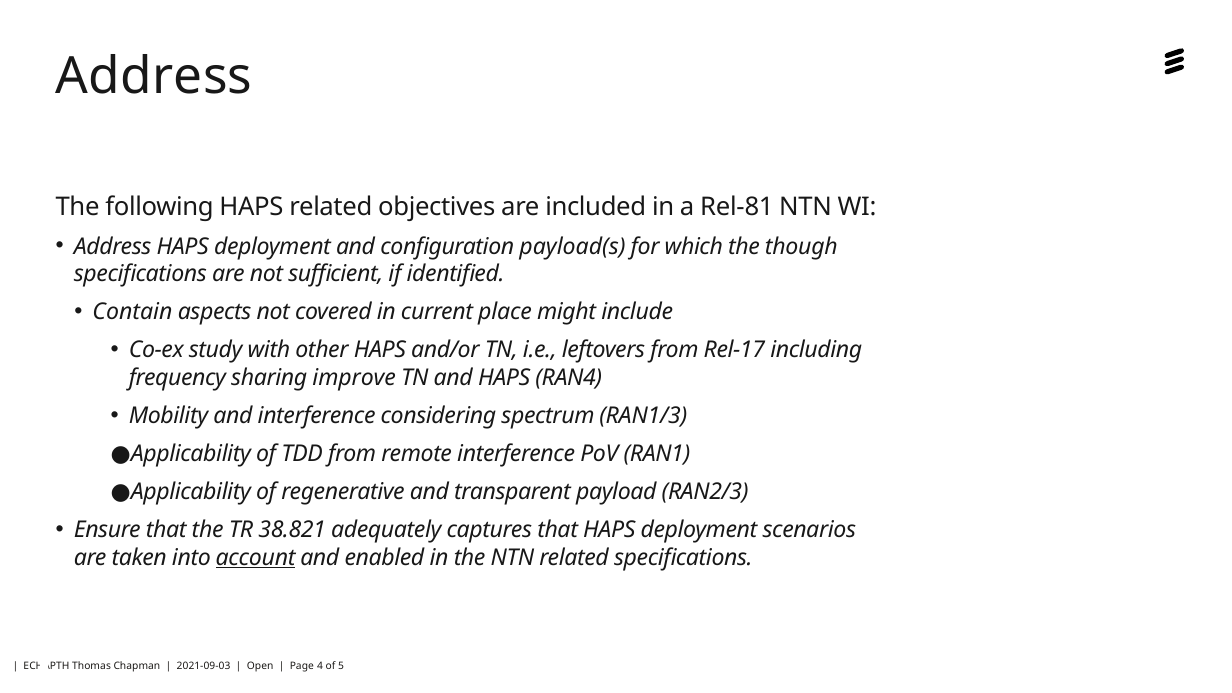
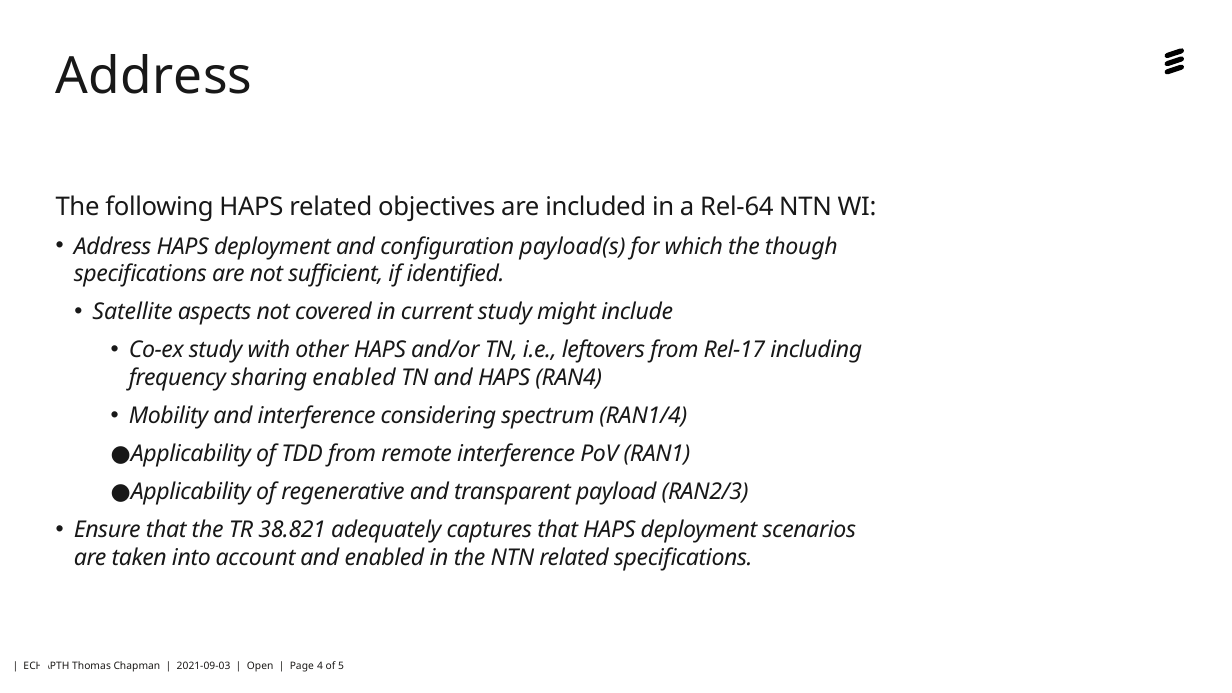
Rel-81: Rel-81 -> Rel-64
Contain: Contain -> Satellite
current place: place -> study
sharing improve: improve -> enabled
RAN1/3: RAN1/3 -> RAN1/4
account underline: present -> none
